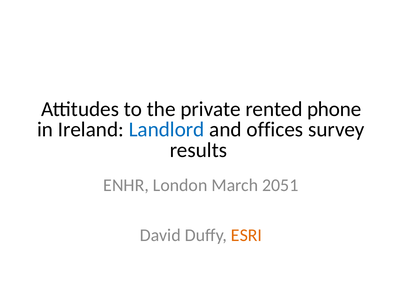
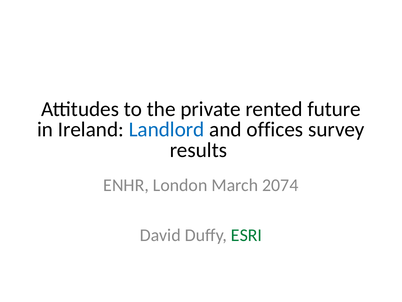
phone: phone -> future
2051: 2051 -> 2074
ESRI colour: orange -> green
